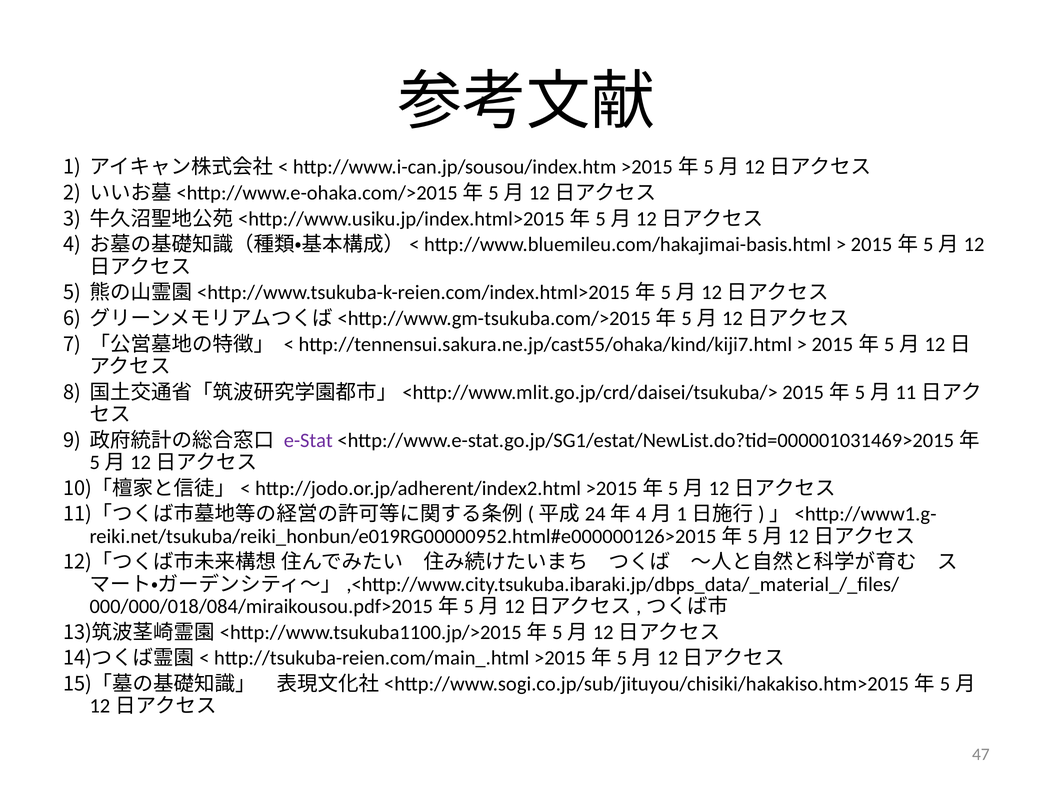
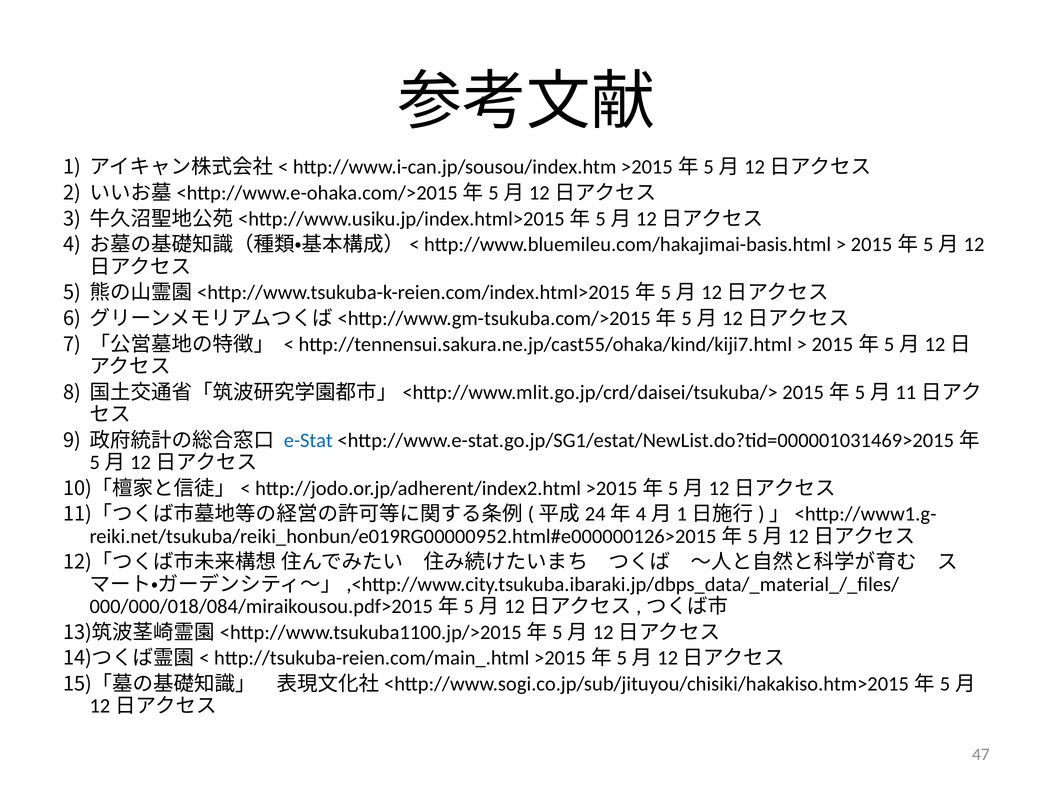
e-Stat colour: purple -> blue
